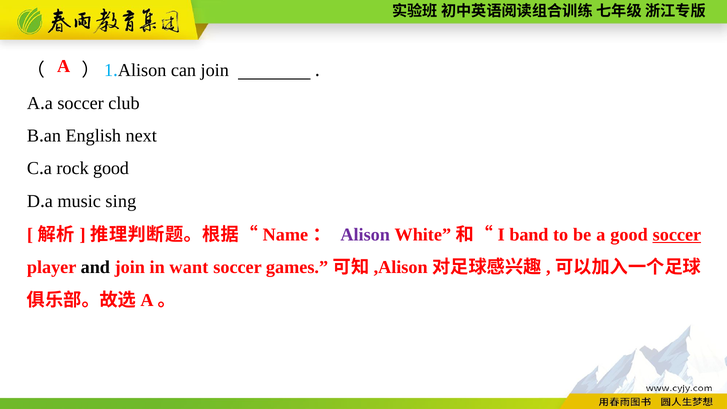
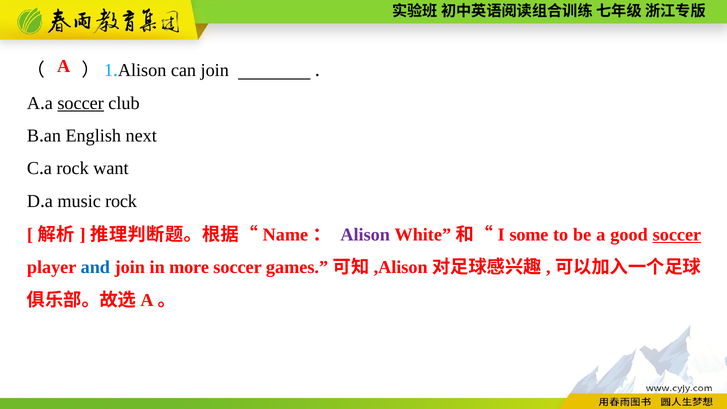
soccer at (81, 103) underline: none -> present
rock good: good -> want
music sing: sing -> rock
band: band -> some
and colour: black -> blue
want: want -> more
